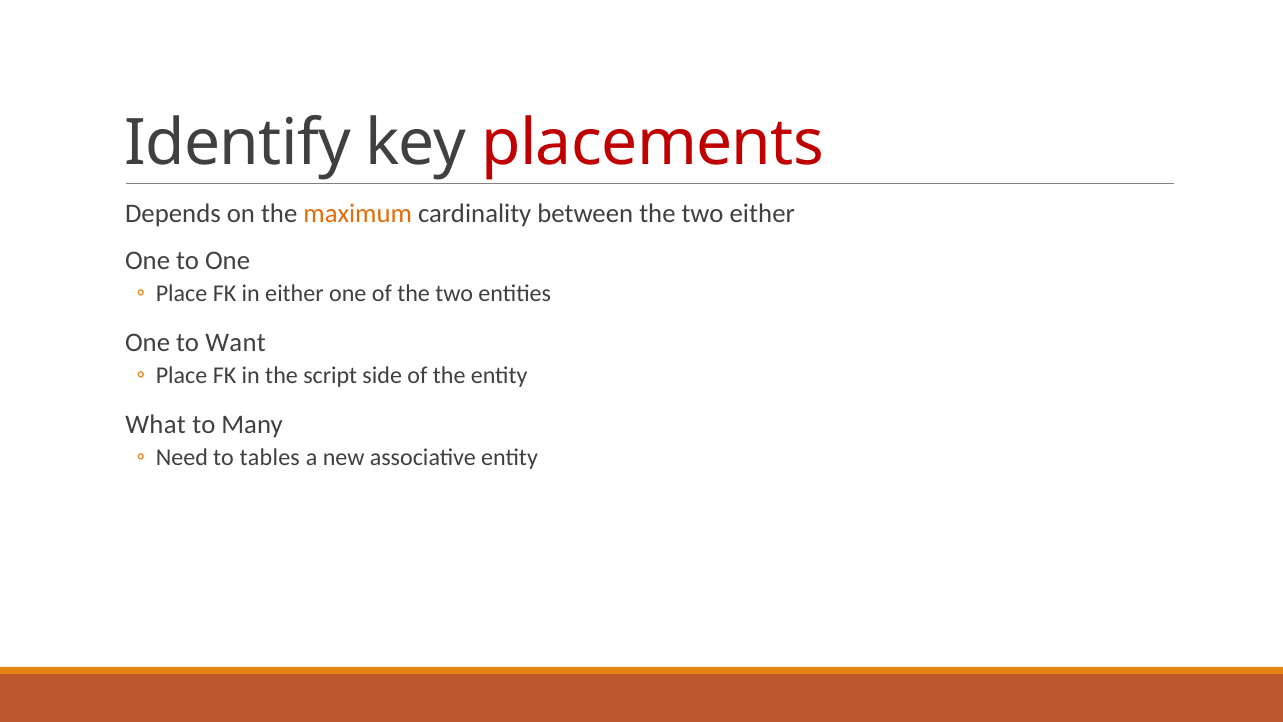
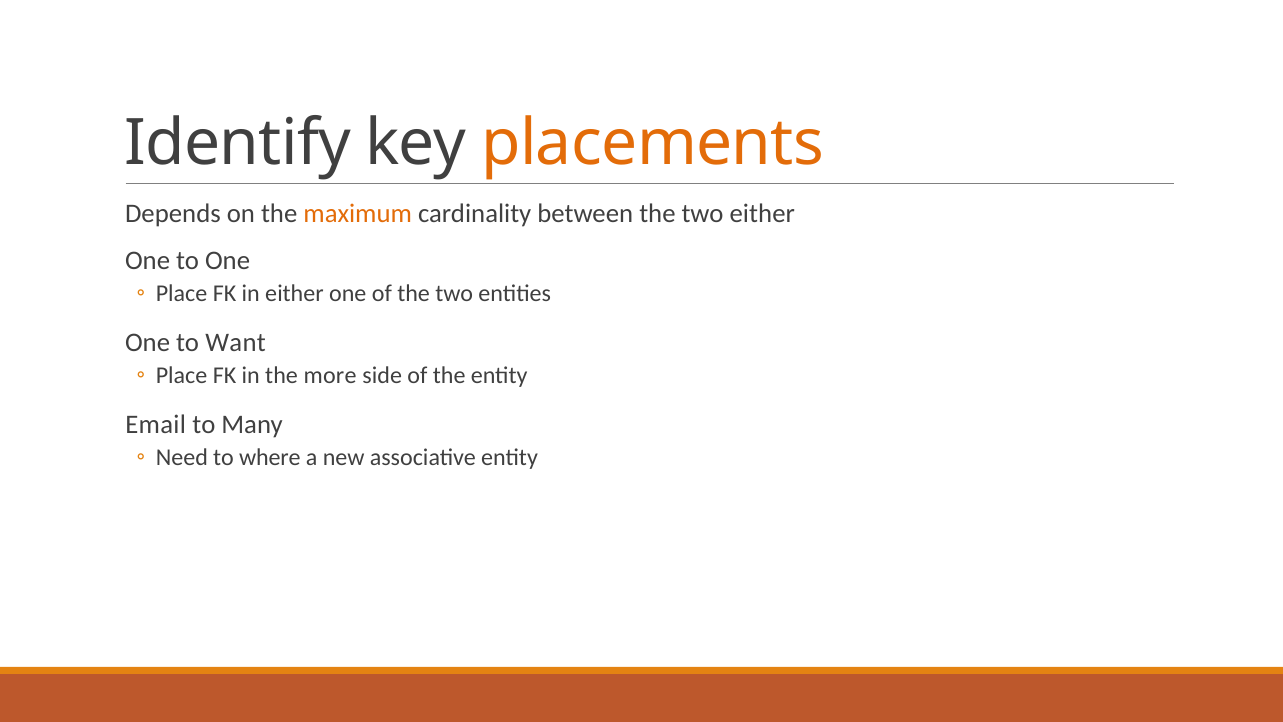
placements colour: red -> orange
script: script -> more
What: What -> Email
tables: tables -> where
